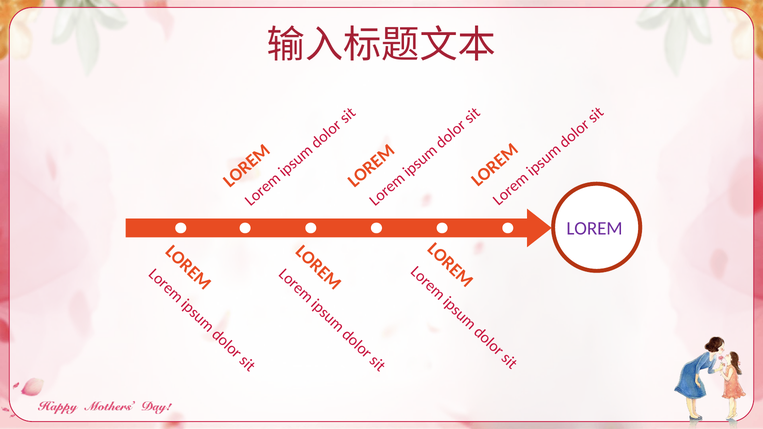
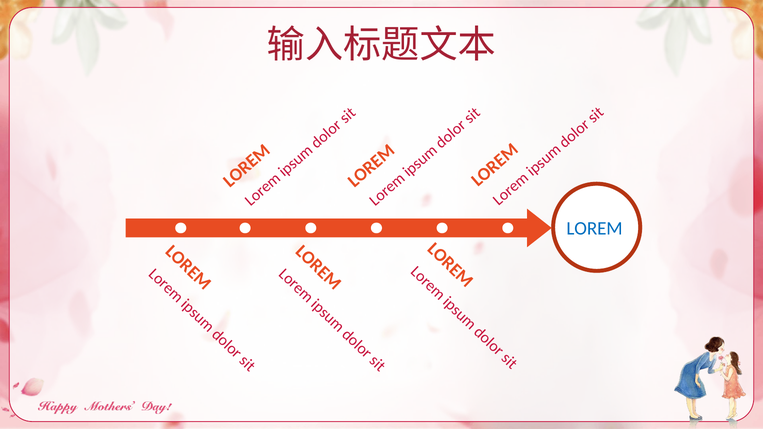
LOREM colour: purple -> blue
